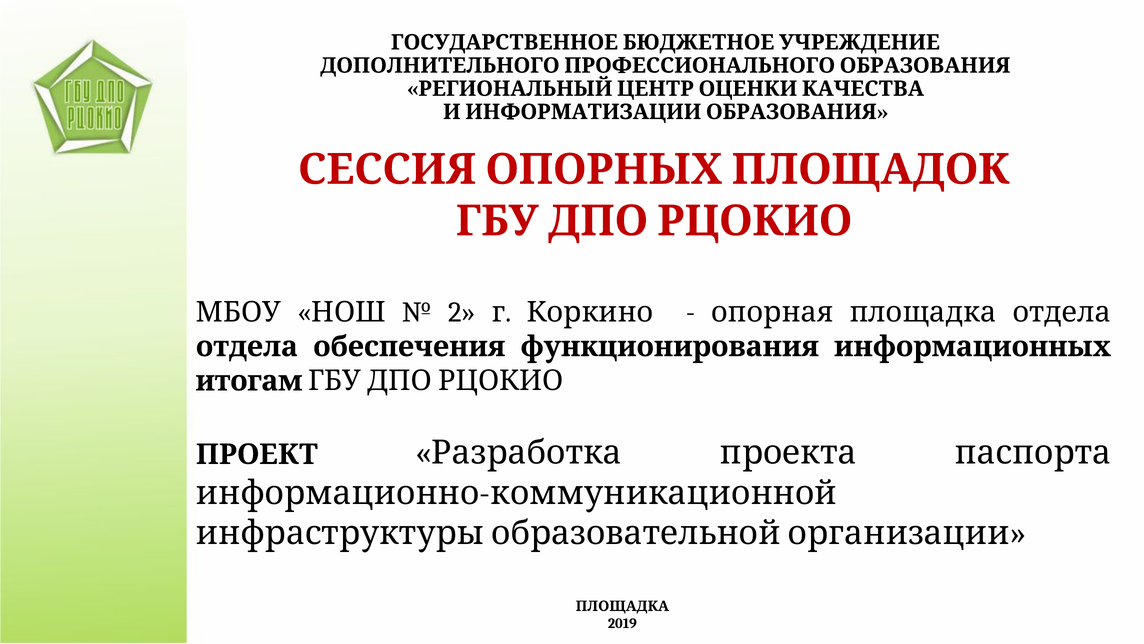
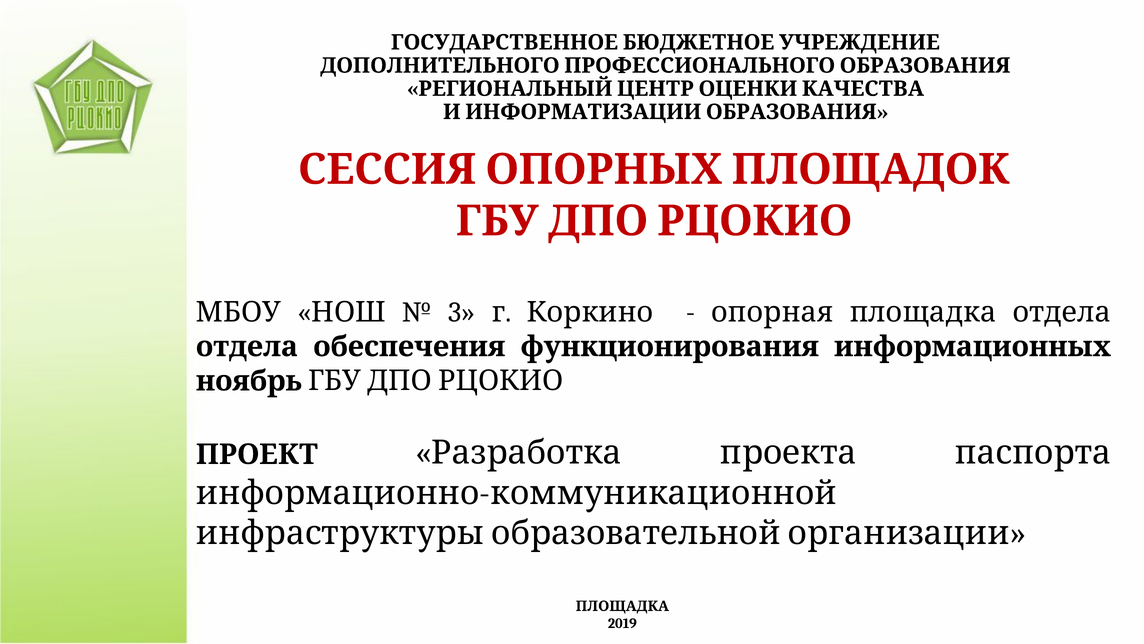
2: 2 -> 3
итогам: итогам -> ноябрь
